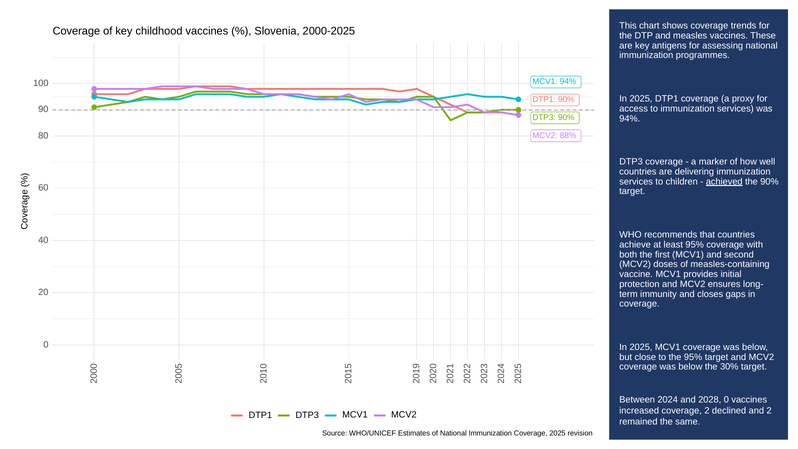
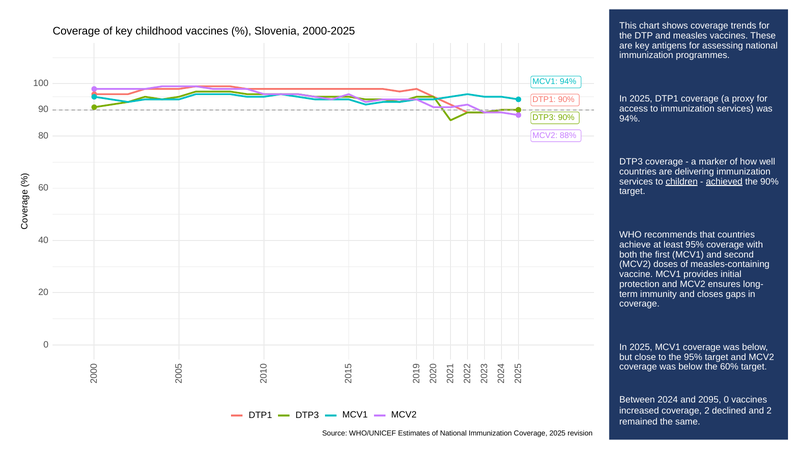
children underline: none -> present
30%: 30% -> 60%
2028: 2028 -> 2095
